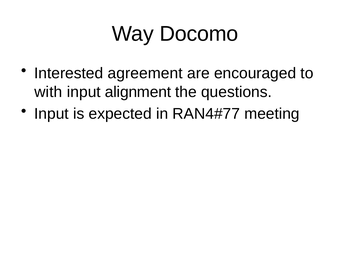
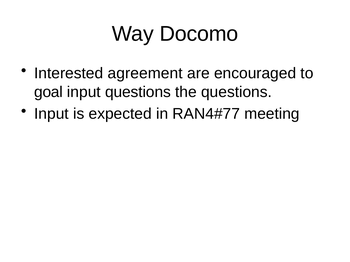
with: with -> goal
input alignment: alignment -> questions
